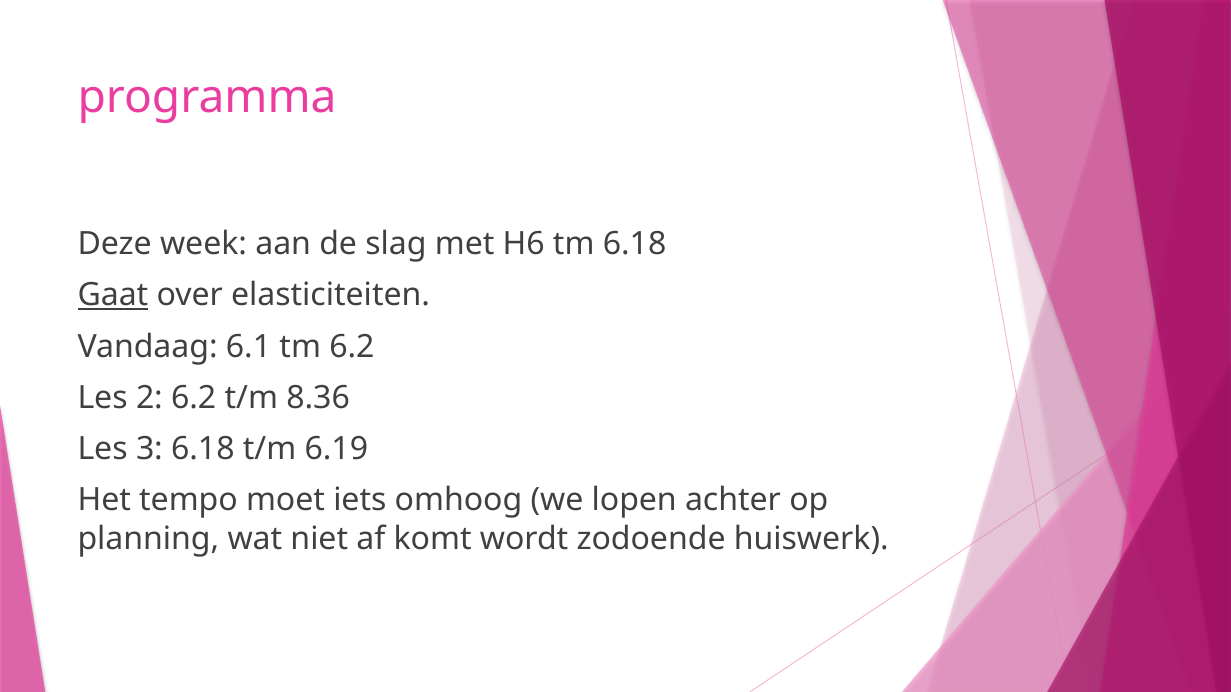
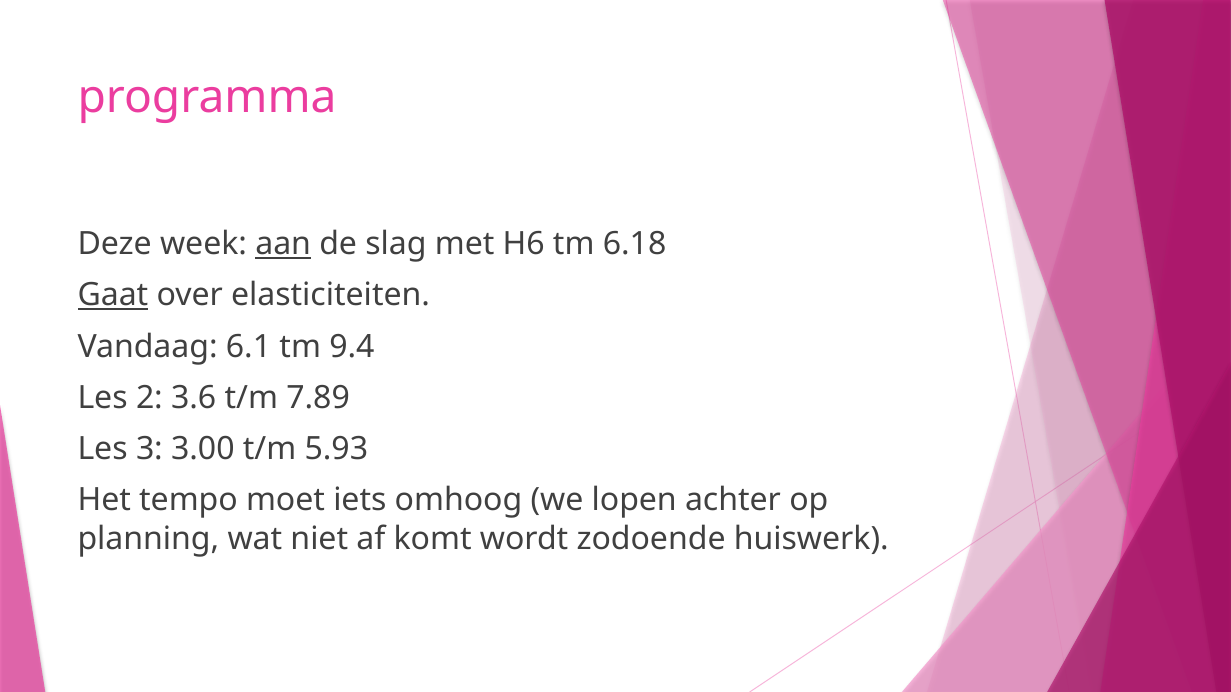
aan underline: none -> present
tm 6.2: 6.2 -> 9.4
2 6.2: 6.2 -> 3.6
8.36: 8.36 -> 7.89
3 6.18: 6.18 -> 3.00
6.19: 6.19 -> 5.93
